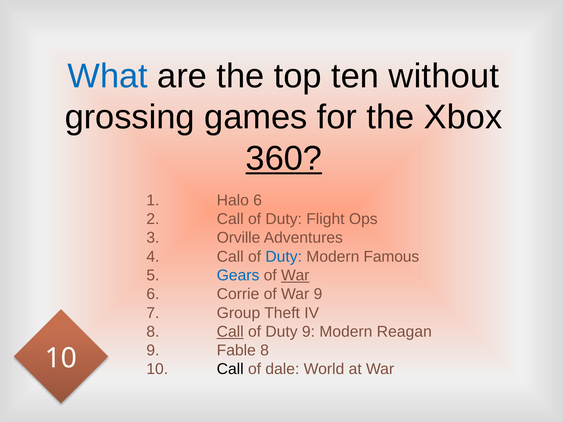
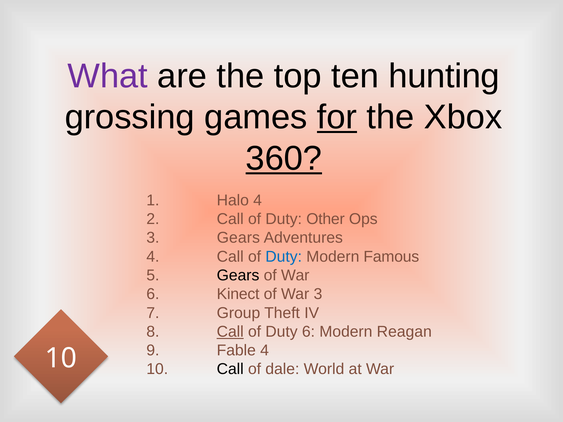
What colour: blue -> purple
without: without -> hunting
for underline: none -> present
Halo 6: 6 -> 4
Flight: Flight -> Other
3 Orville: Orville -> Gears
Gears at (238, 276) colour: blue -> black
War at (295, 276) underline: present -> none
Corrie: Corrie -> Kinect
War 9: 9 -> 3
Duty 9: 9 -> 6
Fable 8: 8 -> 4
